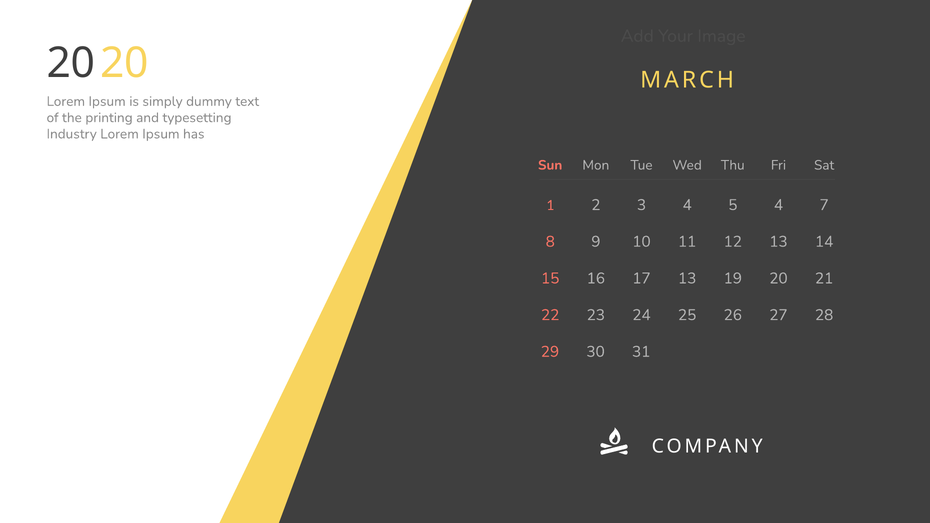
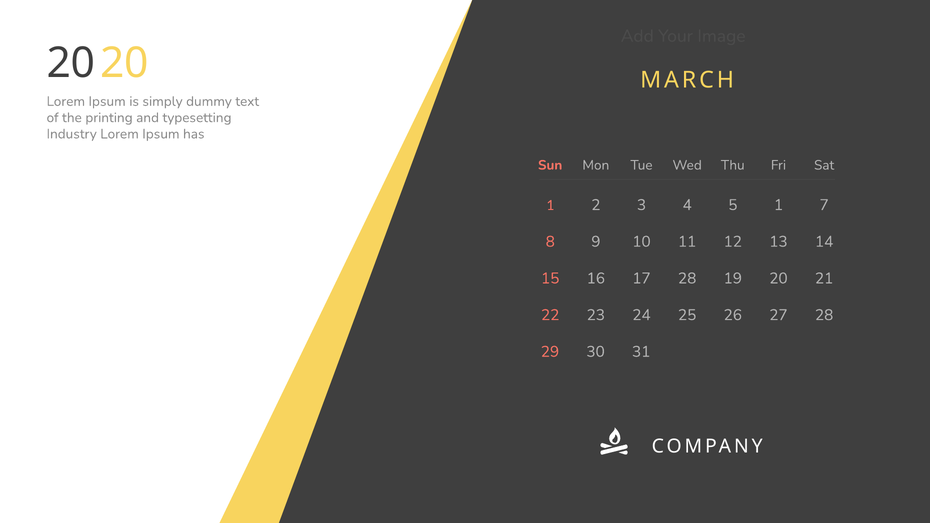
5 4: 4 -> 1
17 13: 13 -> 28
